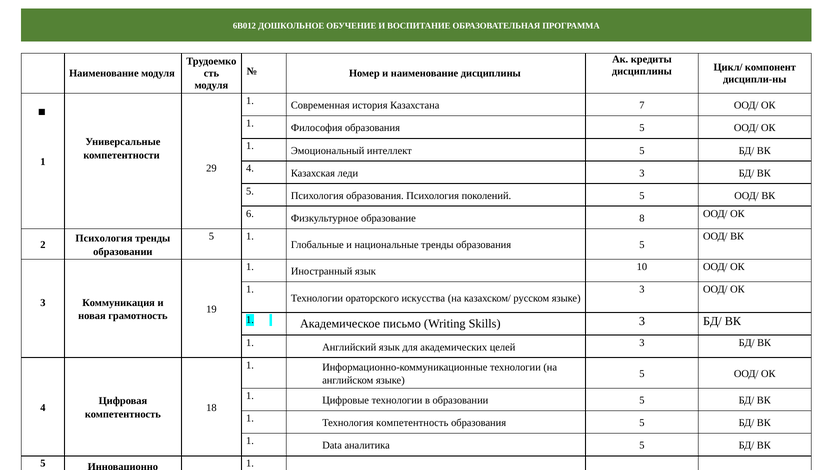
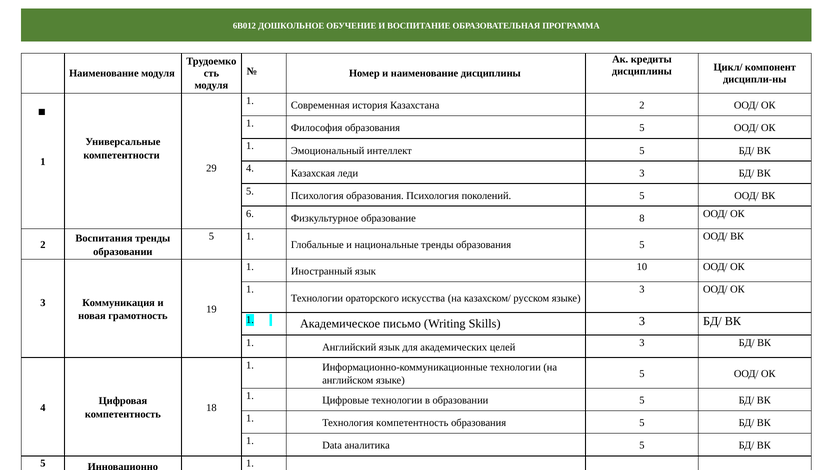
Казахстана 7: 7 -> 2
Психология at (104, 238): Психология -> Воспитания
